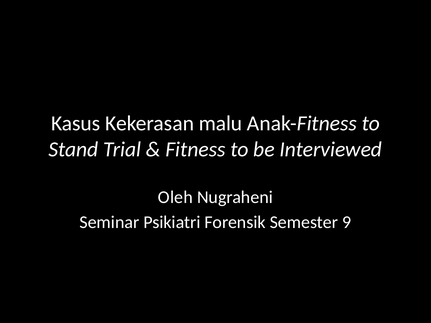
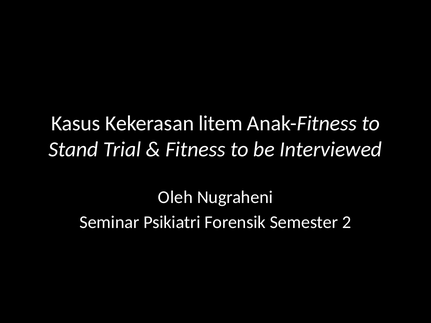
malu: malu -> litem
9: 9 -> 2
